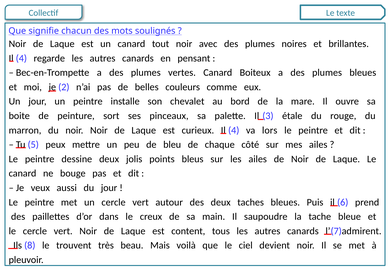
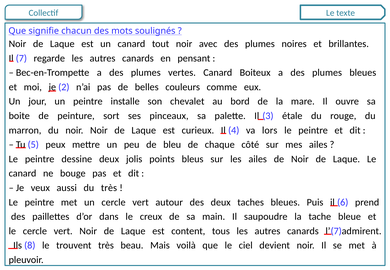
4 at (21, 58): 4 -> 7
du jour: jour -> très
